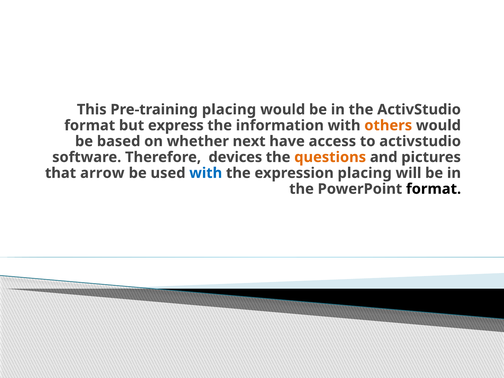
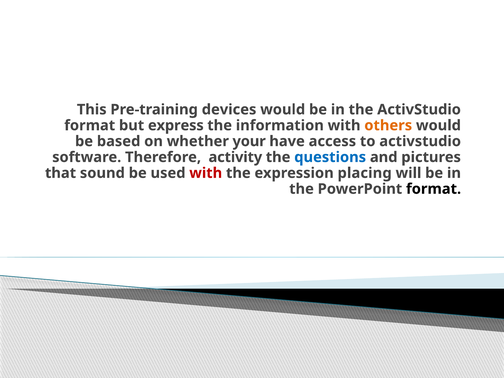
Pre-training placing: placing -> devices
next: next -> your
devices: devices -> activity
questions colour: orange -> blue
arrow: arrow -> sound
with at (206, 173) colour: blue -> red
